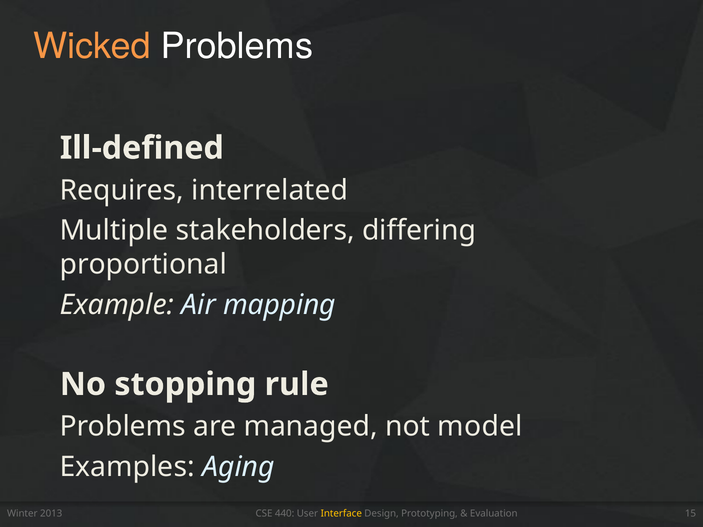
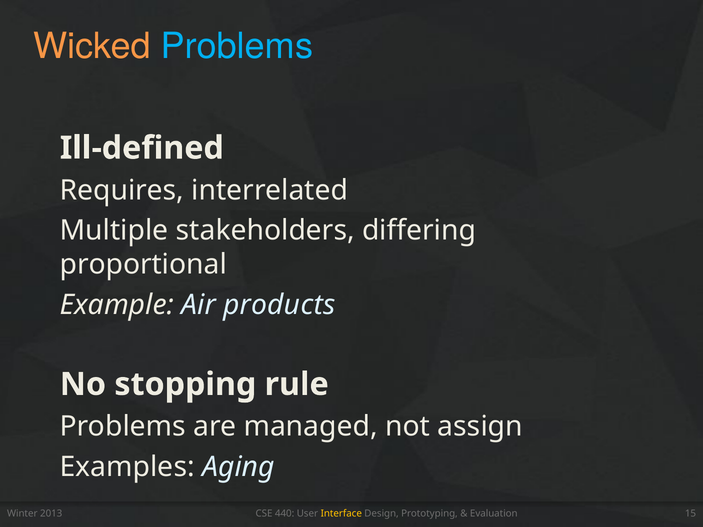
Problems at (237, 46) colour: white -> light blue
mapping: mapping -> products
model: model -> assign
